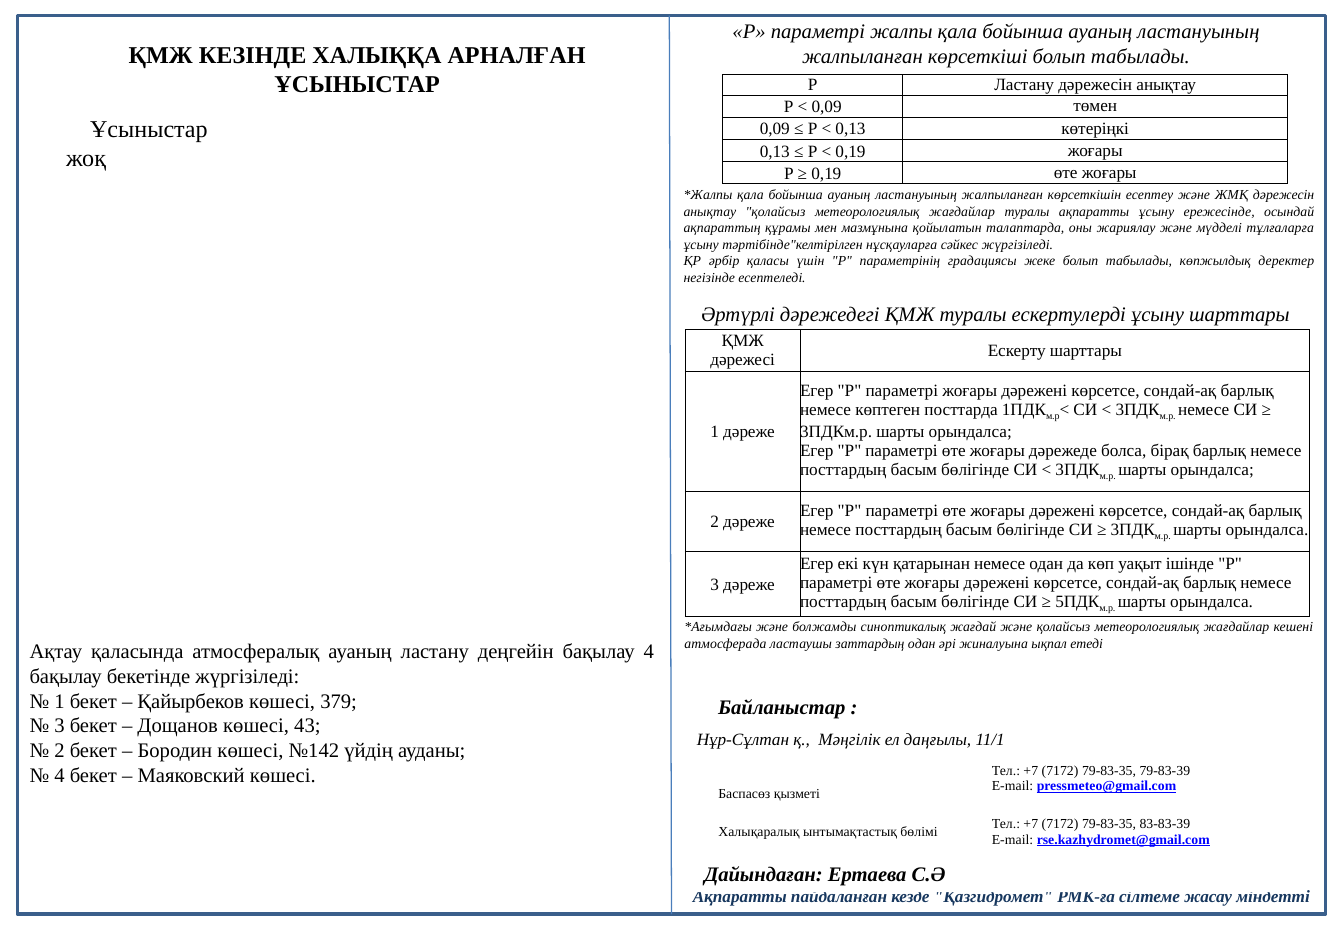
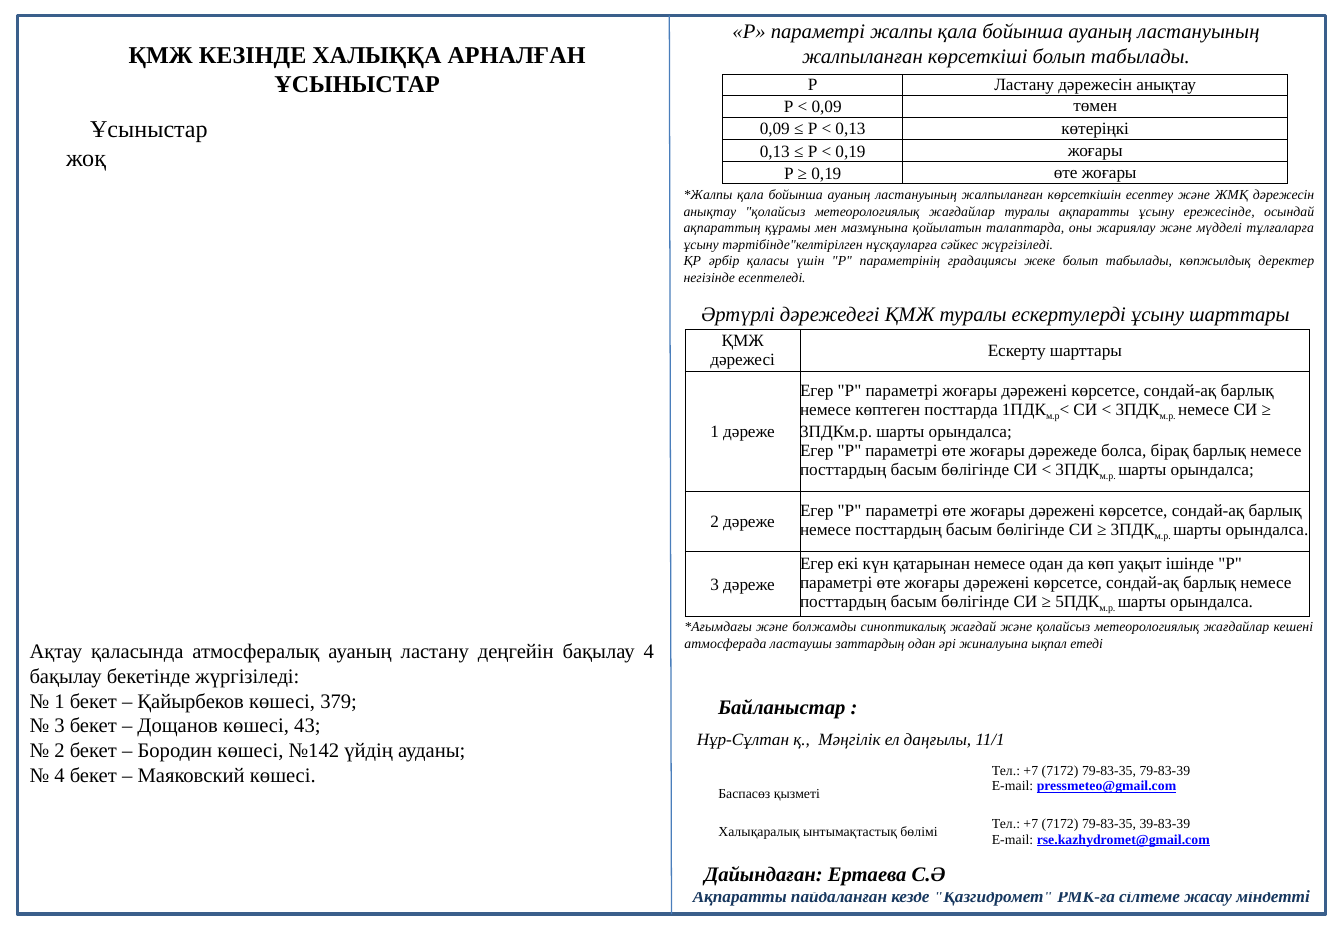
83-83-39: 83-83-39 -> 39-83-39
